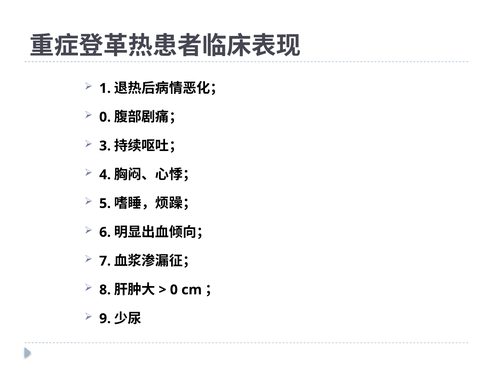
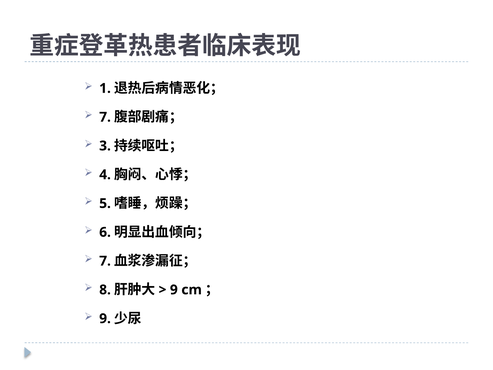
0 at (105, 117): 0 -> 7
0 at (174, 290): 0 -> 9
